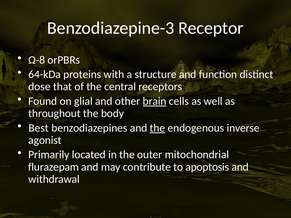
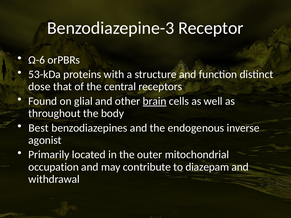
Ω-8: Ω-8 -> Ω-6
64-kDa: 64-kDa -> 53-kDa
the at (157, 128) underline: present -> none
flurazepam: flurazepam -> occupation
apoptosis: apoptosis -> diazepam
